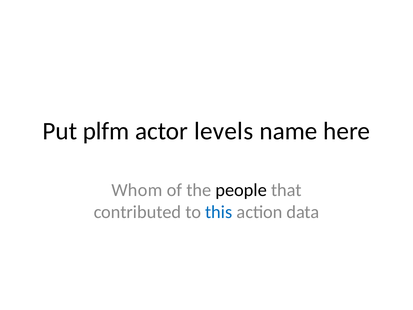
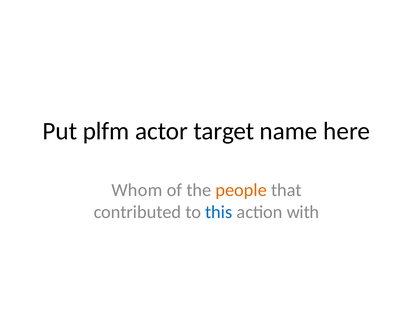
levels: levels -> target
people colour: black -> orange
data: data -> with
